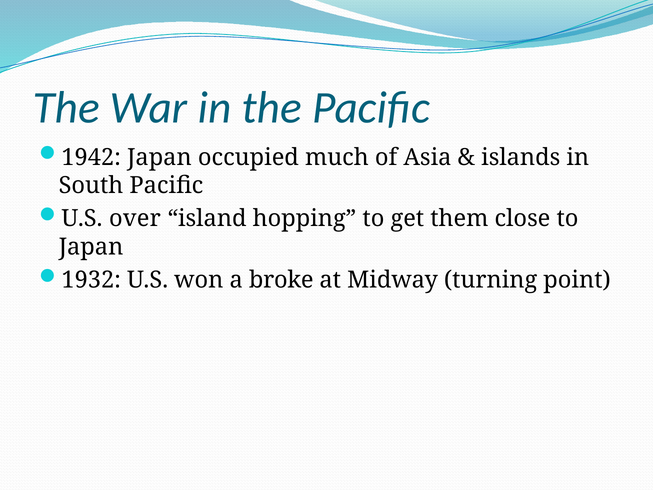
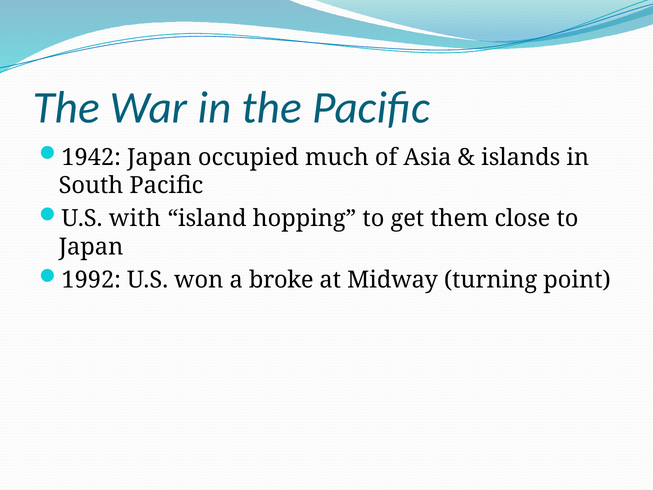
over: over -> with
1932: 1932 -> 1992
